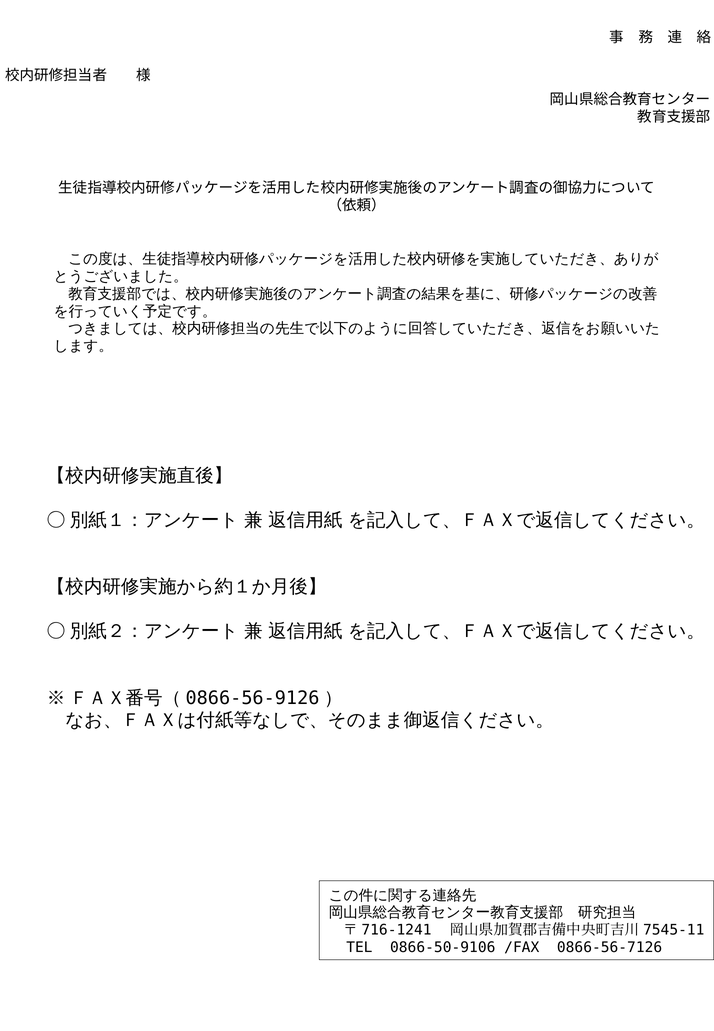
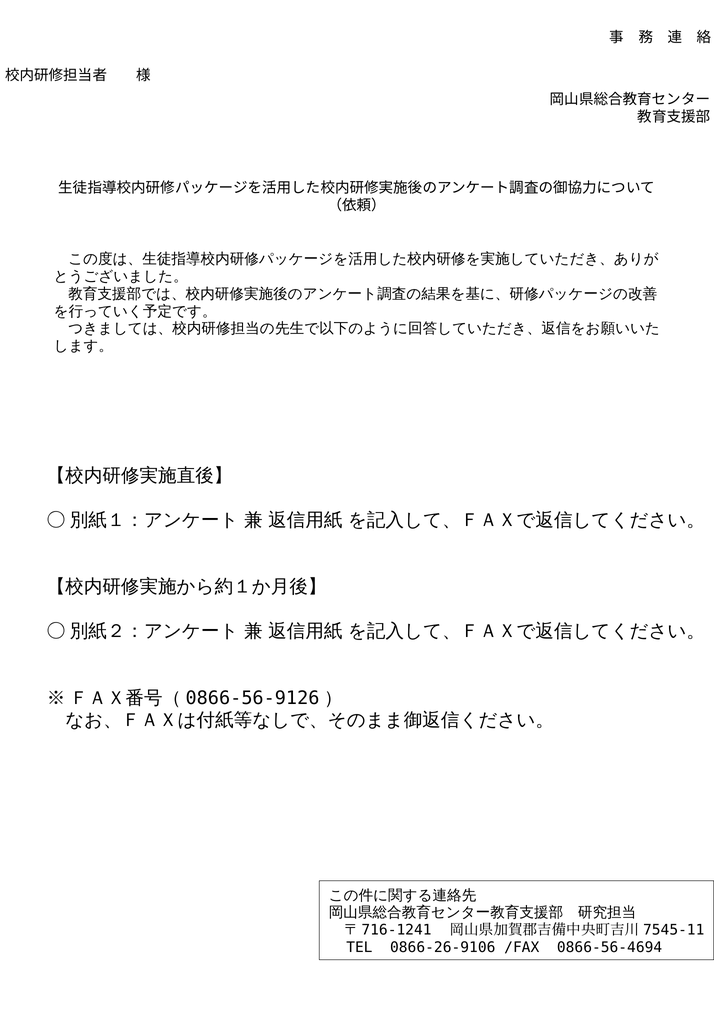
0866-50-9106: 0866-50-9106 -> 0866-26-9106
0866-56-7126: 0866-56-7126 -> 0866-56-4694
